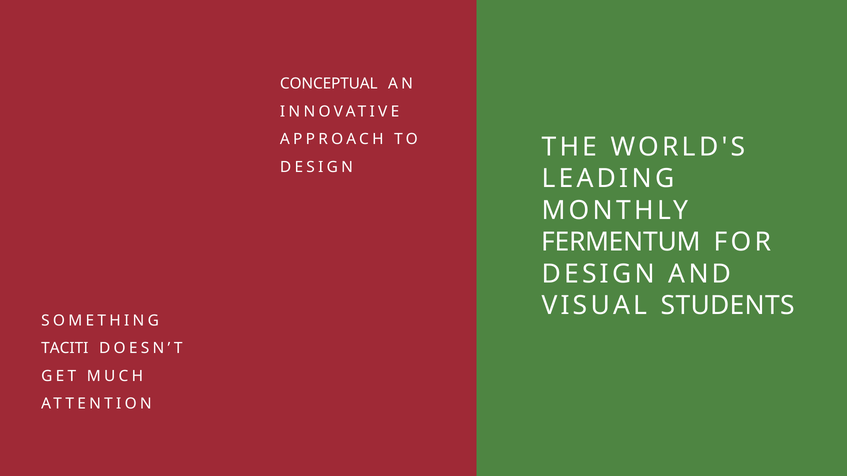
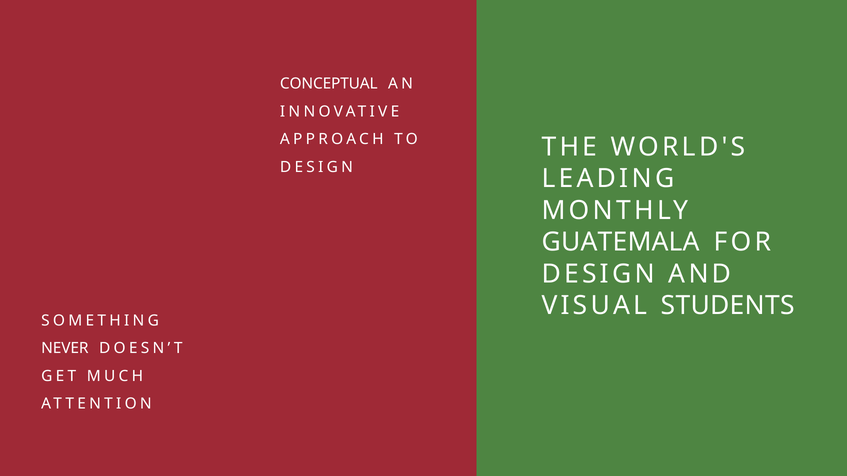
FERMENTUM: FERMENTUM -> GUATEMALA
TACITI: TACITI -> NEVER
